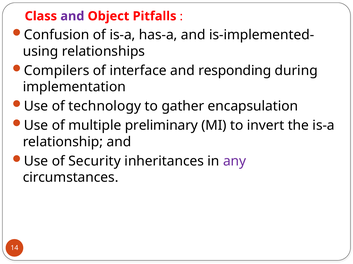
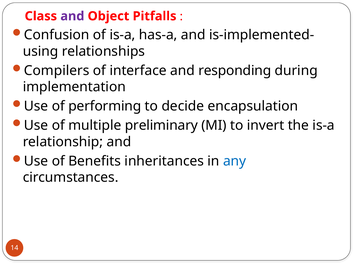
technology: technology -> performing
gather: gather -> decide
Security: Security -> Benefits
any colour: purple -> blue
